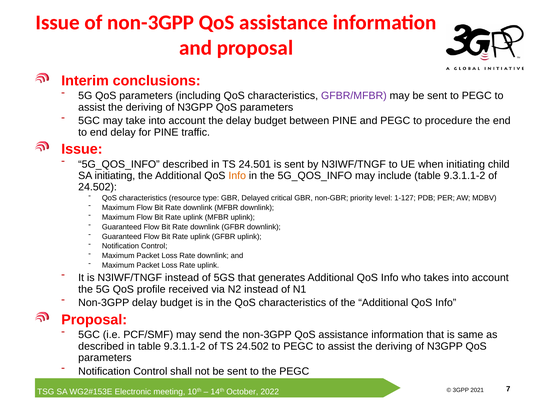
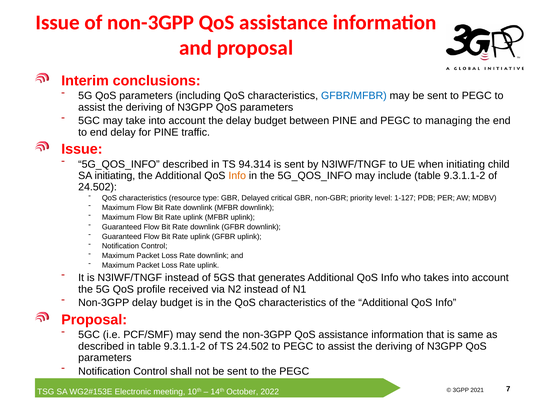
GFBR/MFBR colour: purple -> blue
procedure: procedure -> managing
24.501: 24.501 -> 94.314
